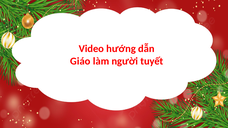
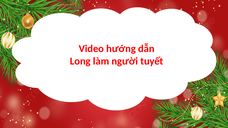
Giáo: Giáo -> Long
